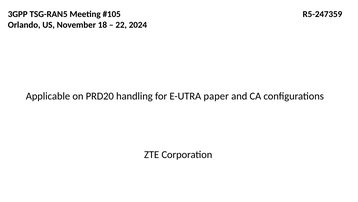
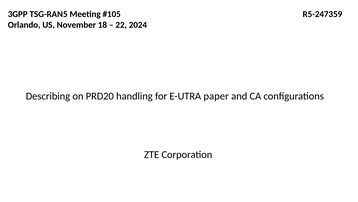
Applicable: Applicable -> Describing
